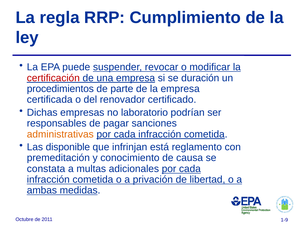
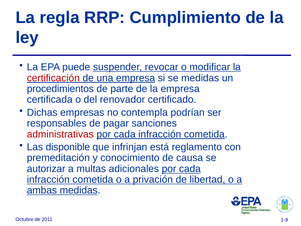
se duración: duración -> medidas
laboratorio: laboratorio -> contempla
administrativas colour: orange -> red
constata: constata -> autorizar
